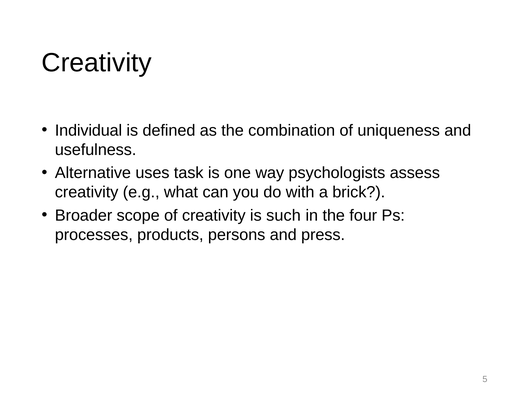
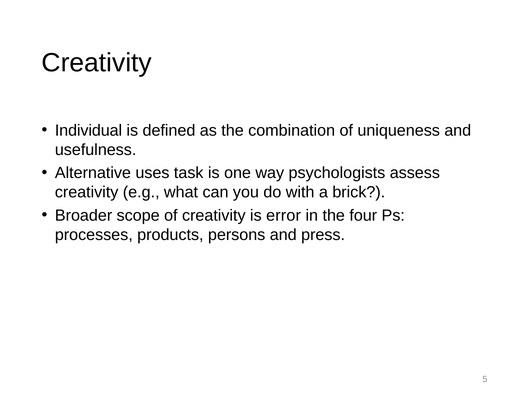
such: such -> error
